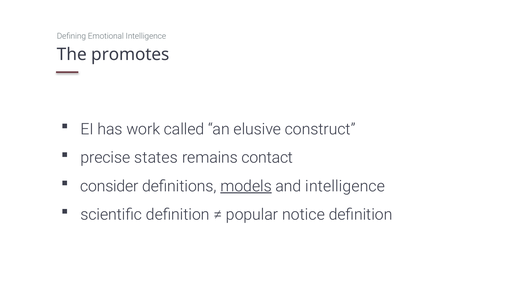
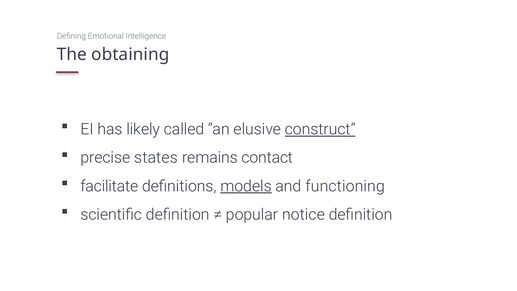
promotes: promotes -> obtaining
work: work -> likely
construct underline: none -> present
consider: consider -> facilitate
and intelligence: intelligence -> functioning
